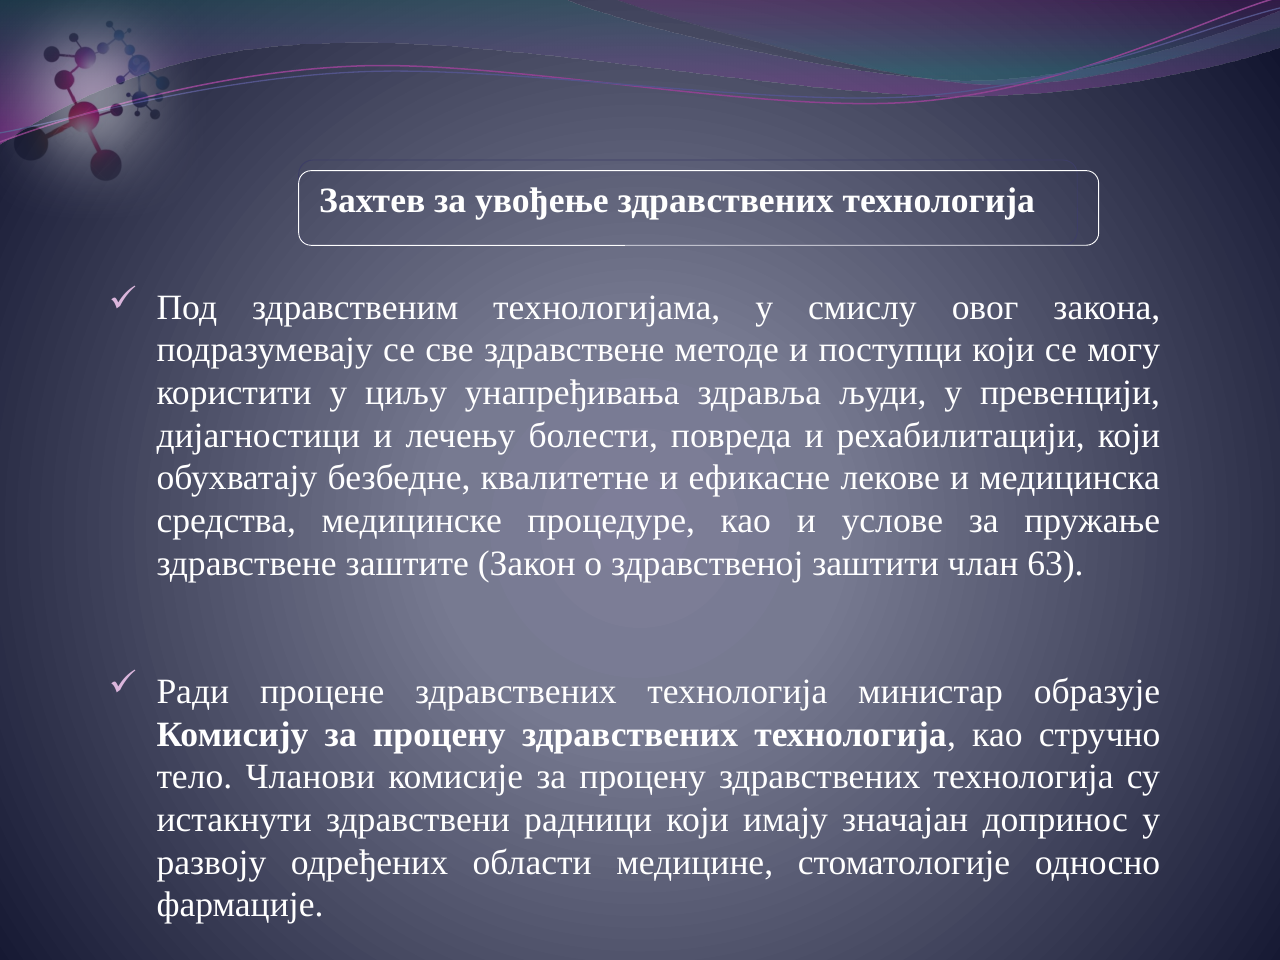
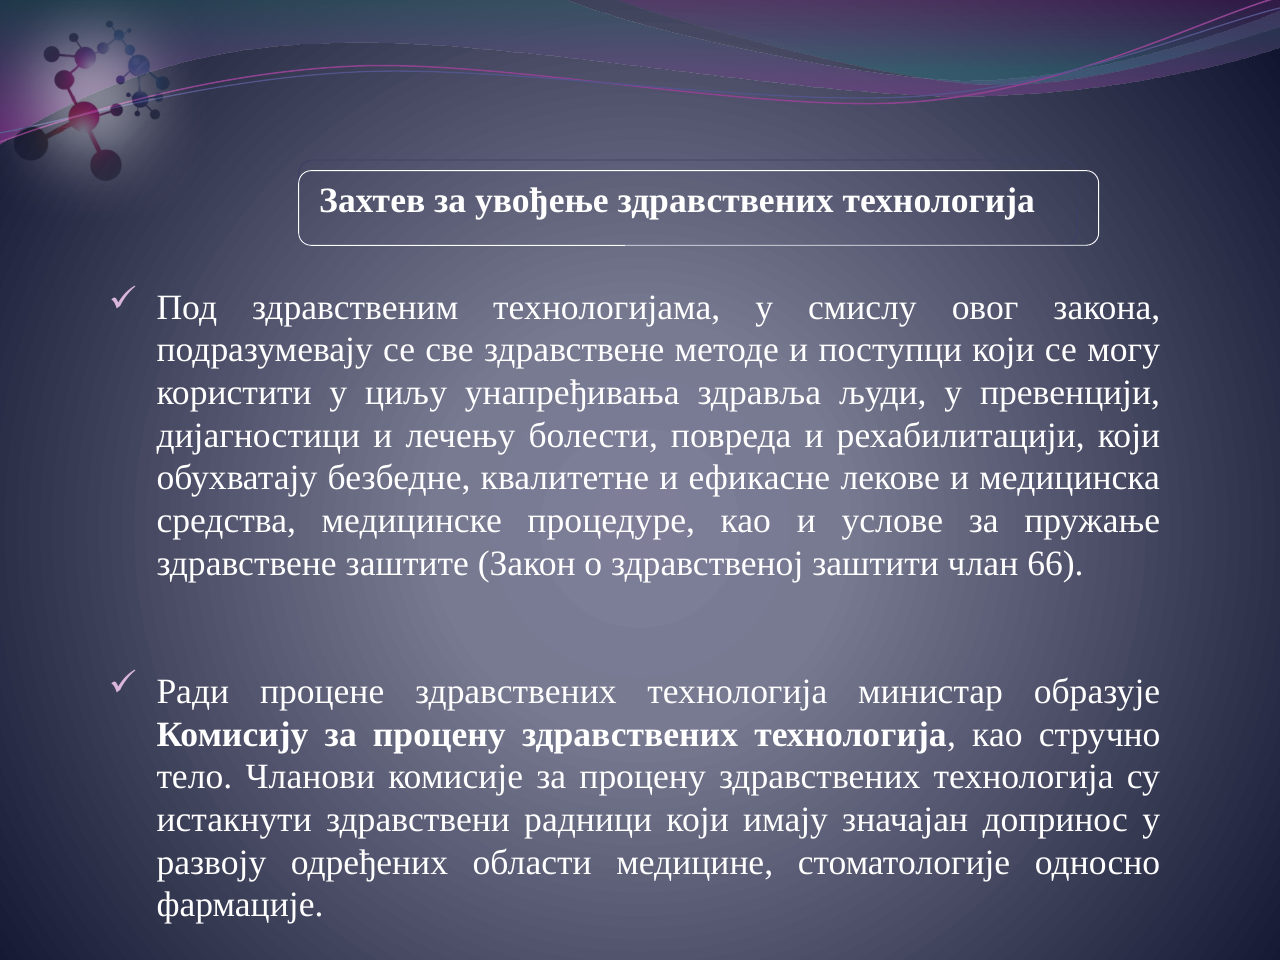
63: 63 -> 66
